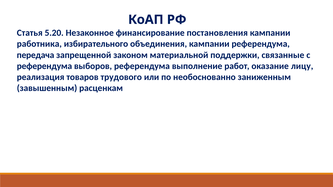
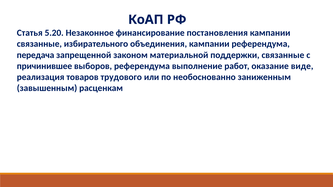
работника at (39, 44): работника -> связанные
референдума at (44, 66): референдума -> причинившее
лицу: лицу -> виде
